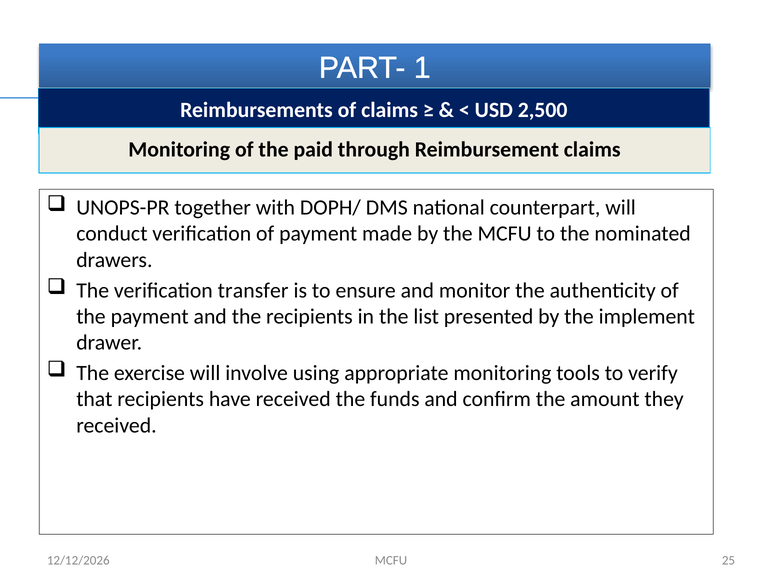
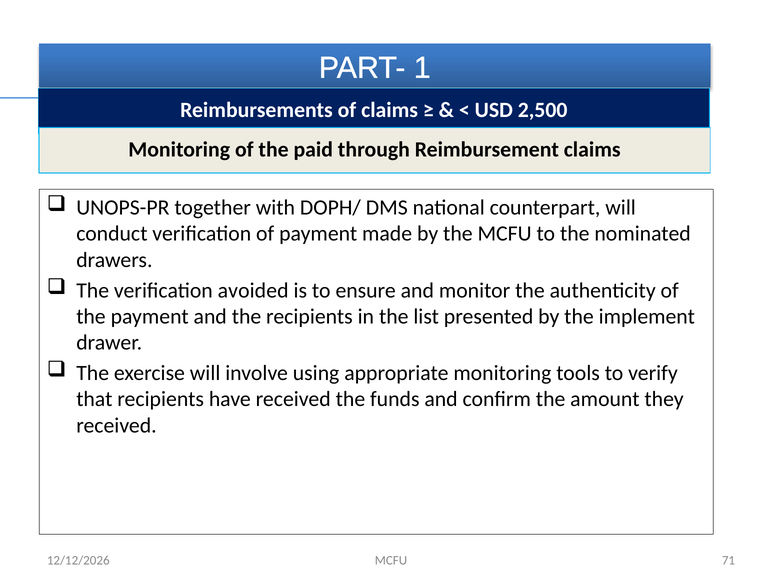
transfer: transfer -> avoided
25: 25 -> 71
